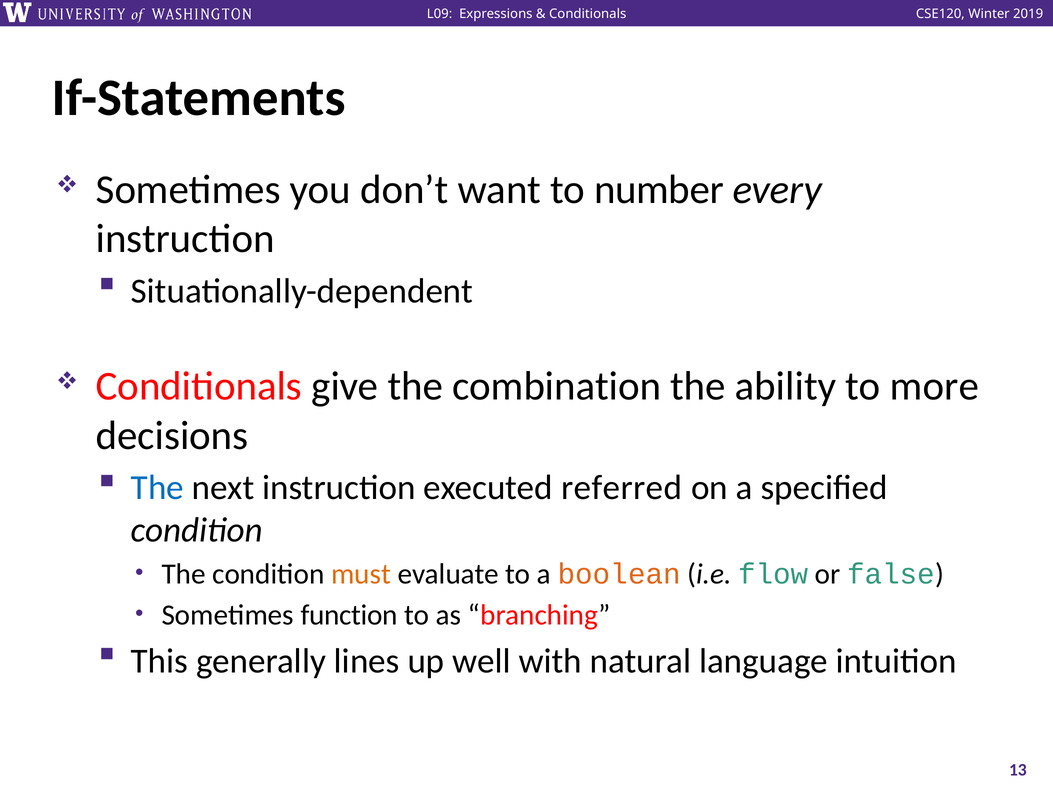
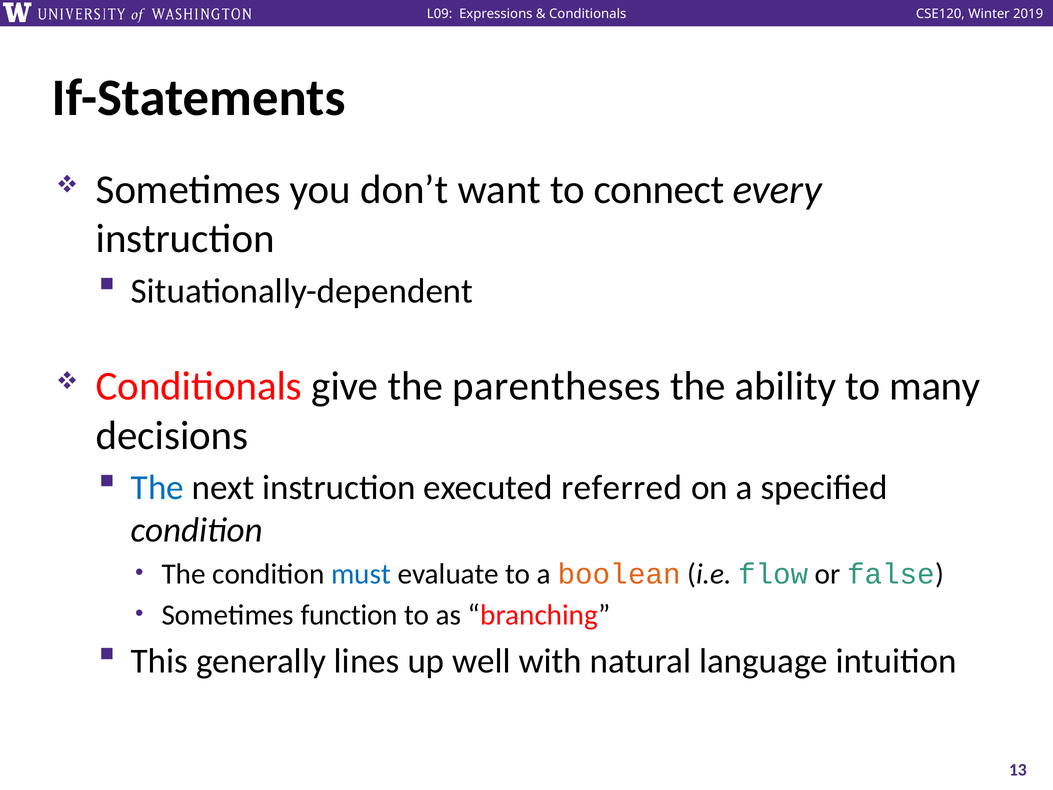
number: number -> connect
combination: combination -> parentheses
more: more -> many
must colour: orange -> blue
